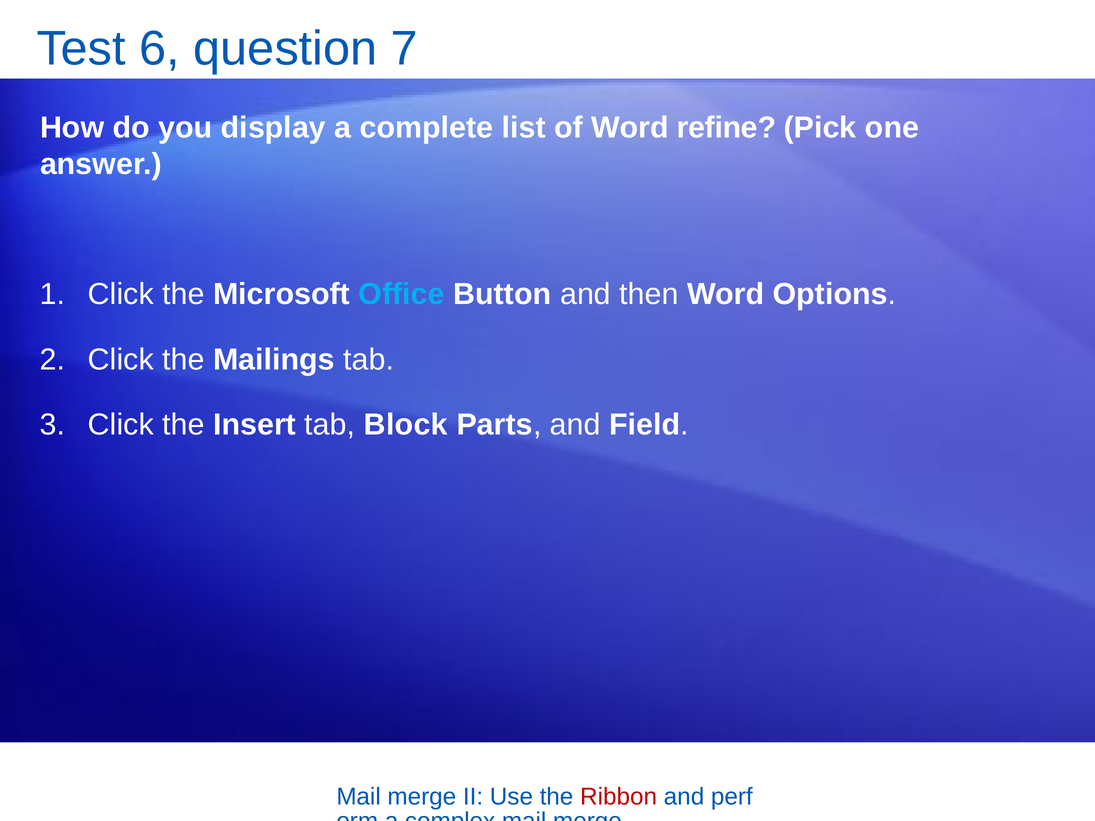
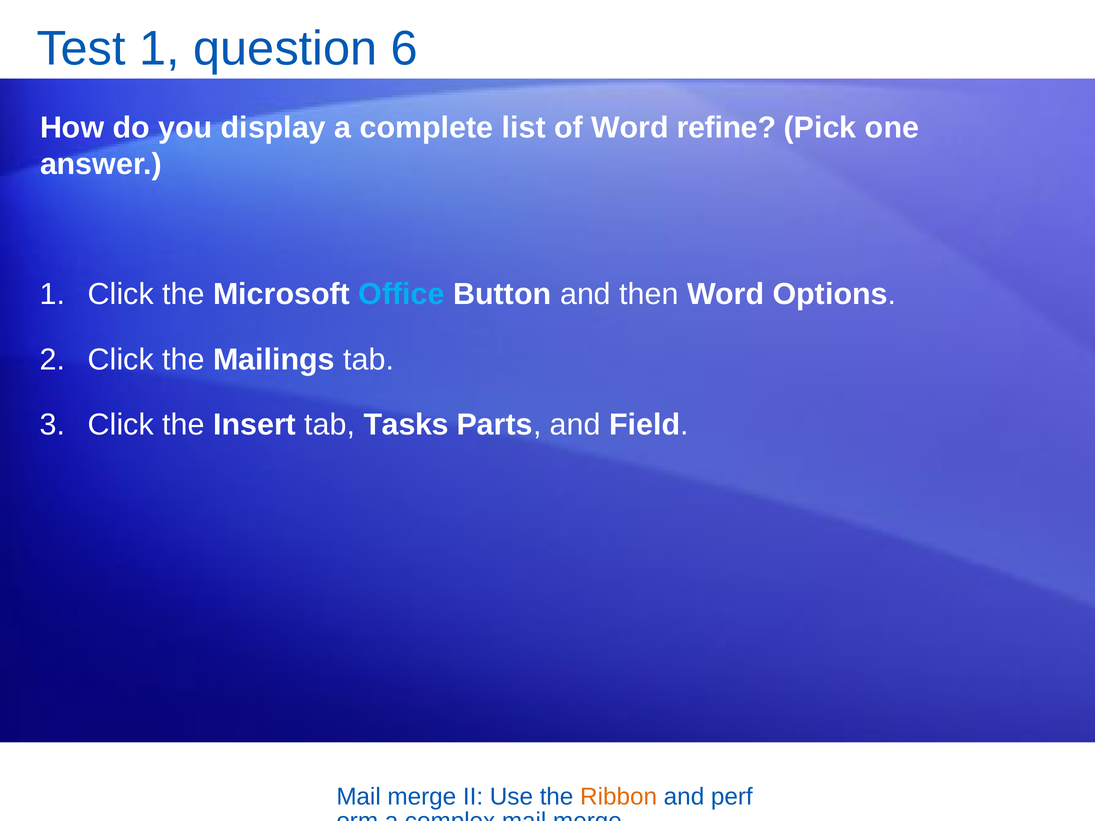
Test 6: 6 -> 1
7: 7 -> 6
Block: Block -> Tasks
Ribbon colour: red -> orange
